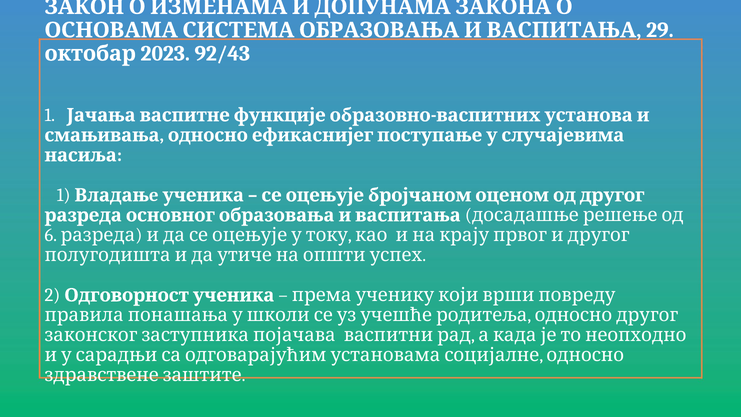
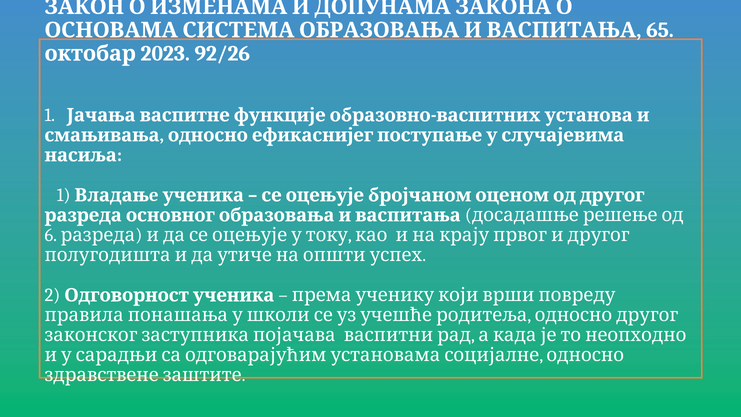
29: 29 -> 65
92/43: 92/43 -> 92/26
